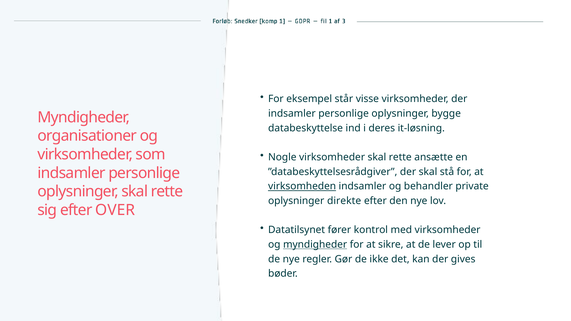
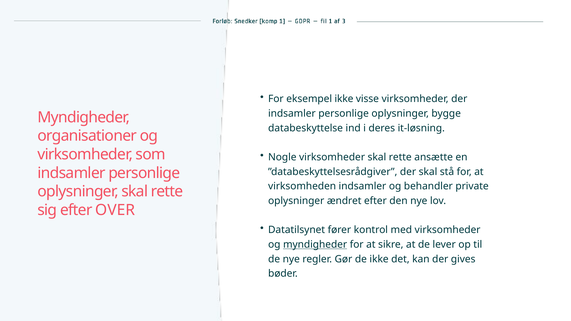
eksempel står: står -> ikke
virksomheden underline: present -> none
direkte: direkte -> ændret
